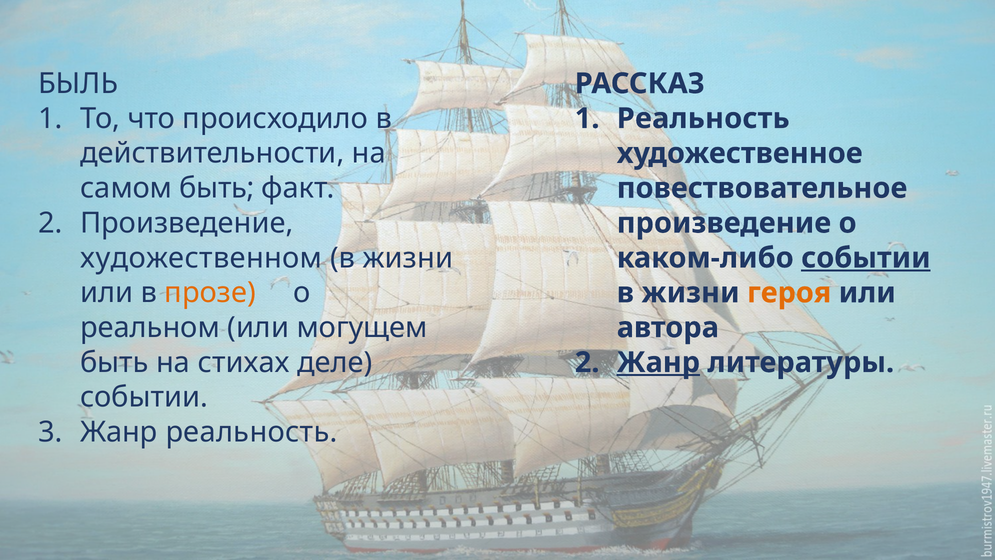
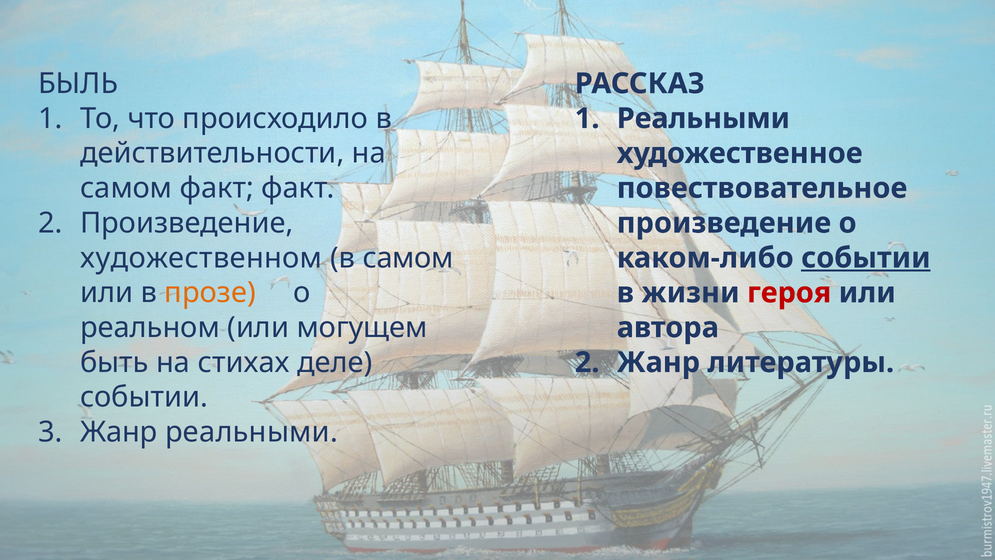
Реальность at (703, 118): Реальность -> Реальными
самом быть: быть -> факт
жизни at (408, 258): жизни -> самом
героя colour: orange -> red
Жанр at (658, 362) underline: present -> none
Жанр реальность: реальность -> реальными
